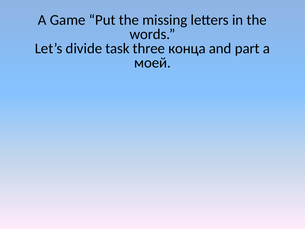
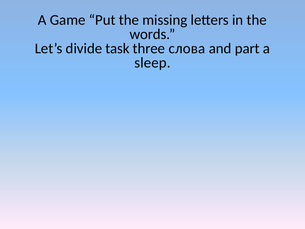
конца: конца -> слова
моей: моей -> sleep
